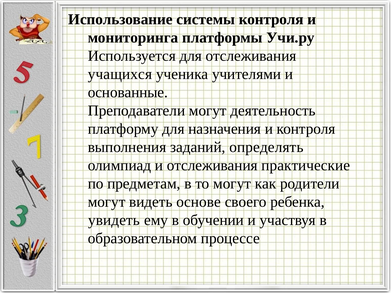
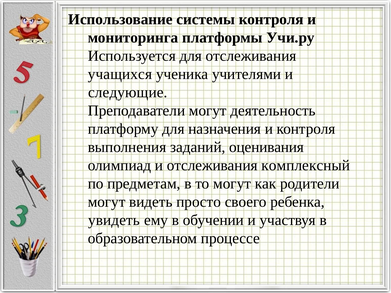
основанные: основанные -> следующие
определять: определять -> оценивания
практические: практические -> комплексный
основе: основе -> просто
